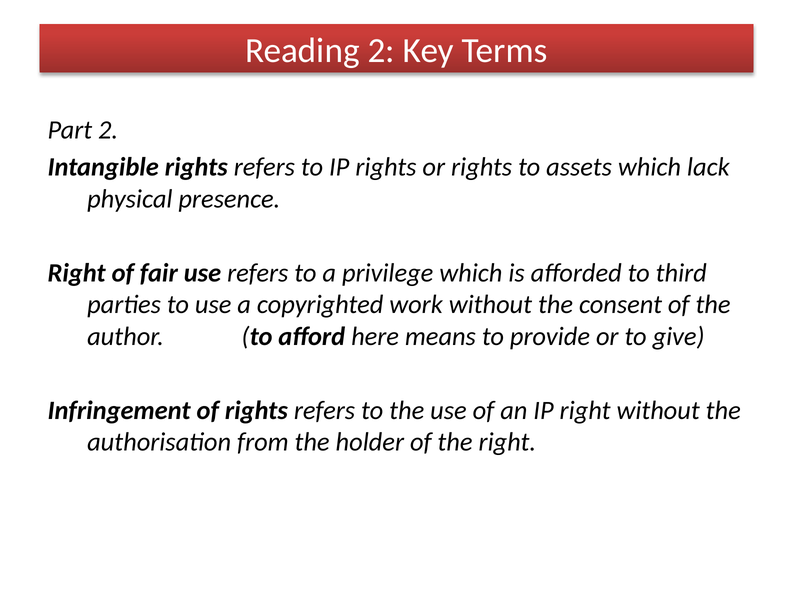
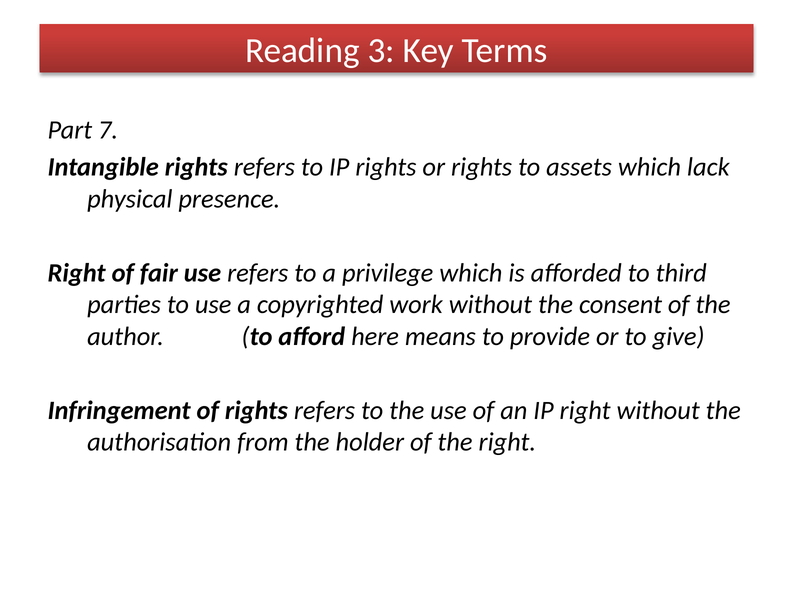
Reading 2: 2 -> 3
Part 2: 2 -> 7
